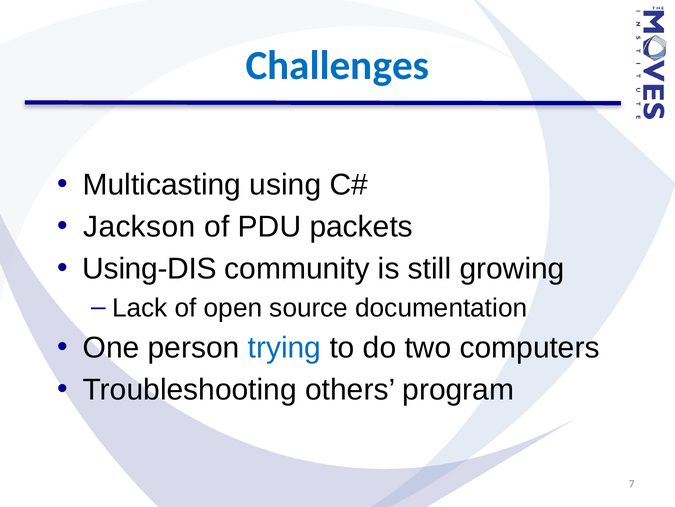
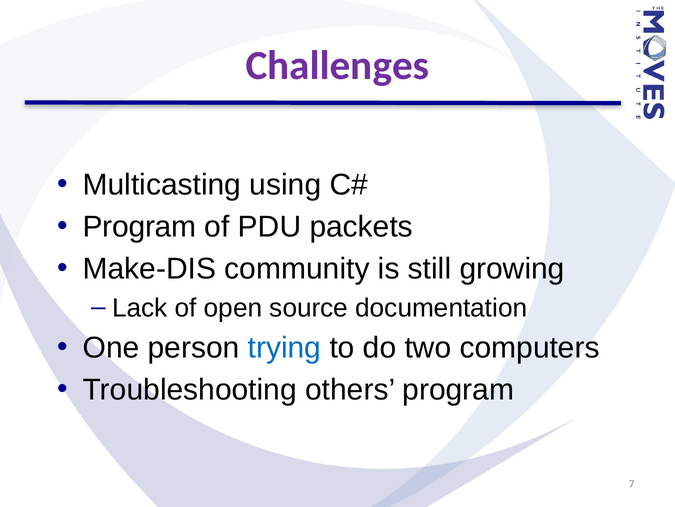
Challenges colour: blue -> purple
Jackson at (139, 227): Jackson -> Program
Using-DIS: Using-DIS -> Make-DIS
